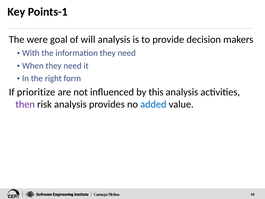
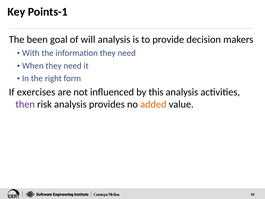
were: were -> been
prioritize: prioritize -> exercises
added colour: blue -> orange
